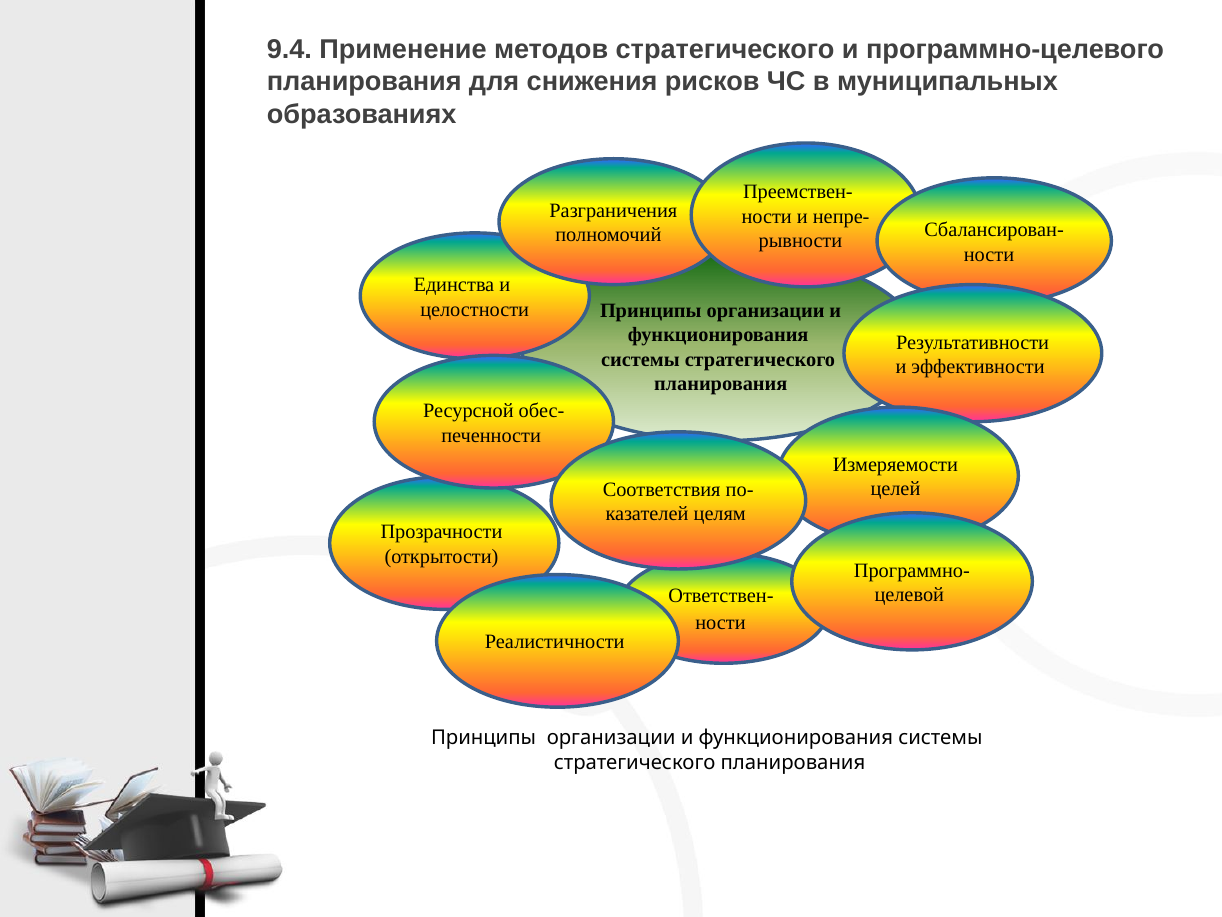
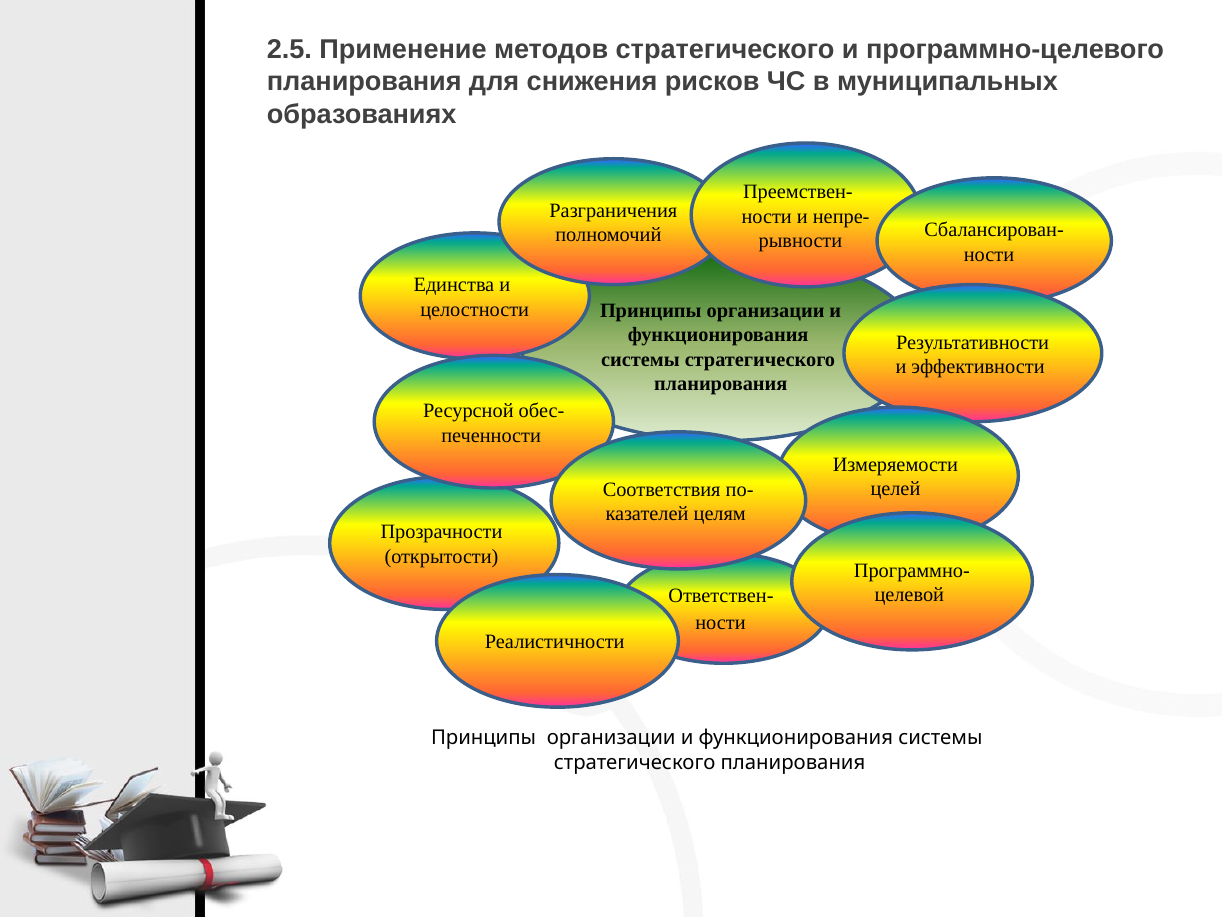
9.4: 9.4 -> 2.5
